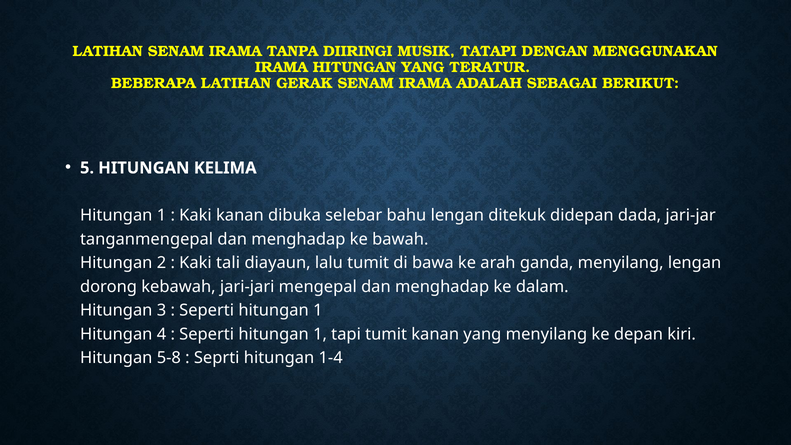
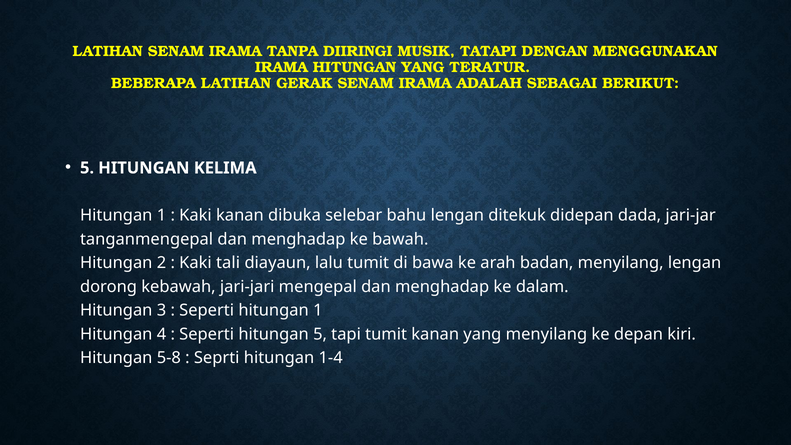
ganda: ganda -> badan
1 at (320, 334): 1 -> 5
